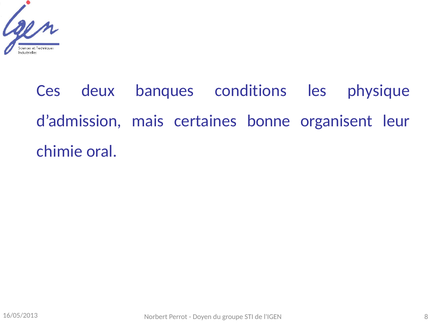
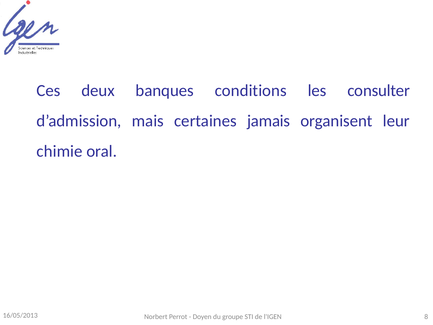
physique: physique -> consulter
bonne: bonne -> jamais
